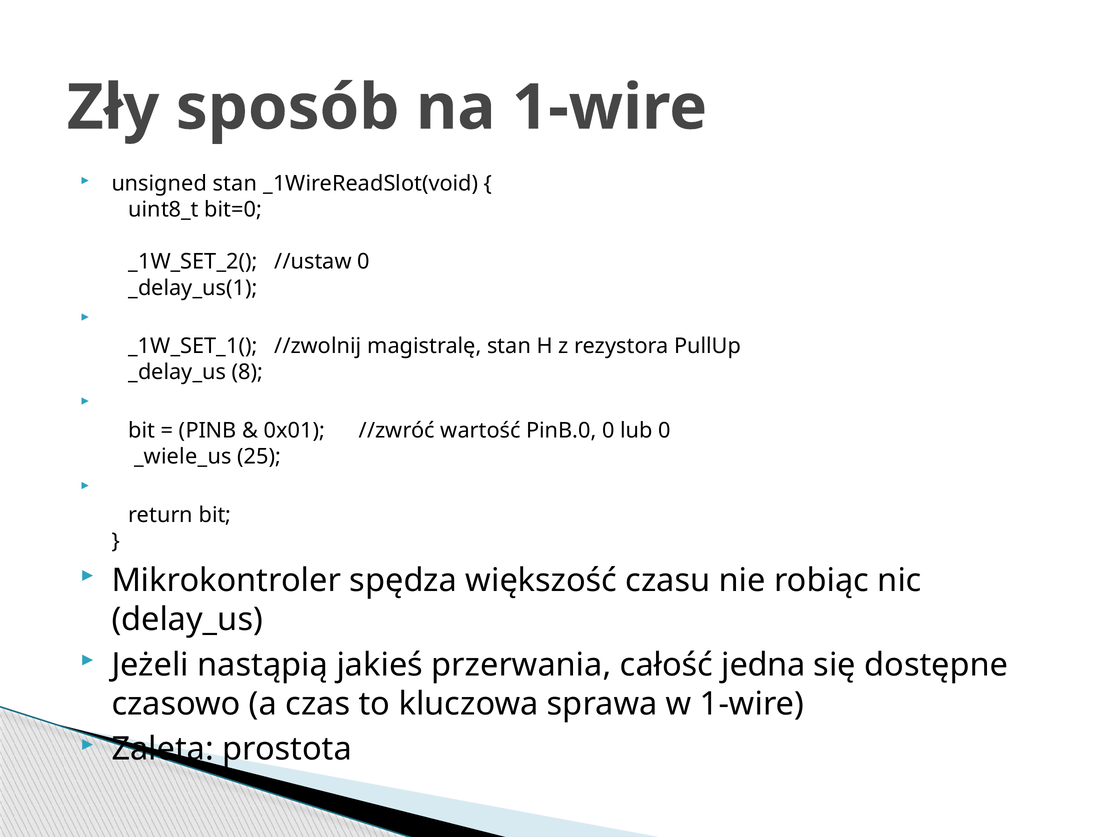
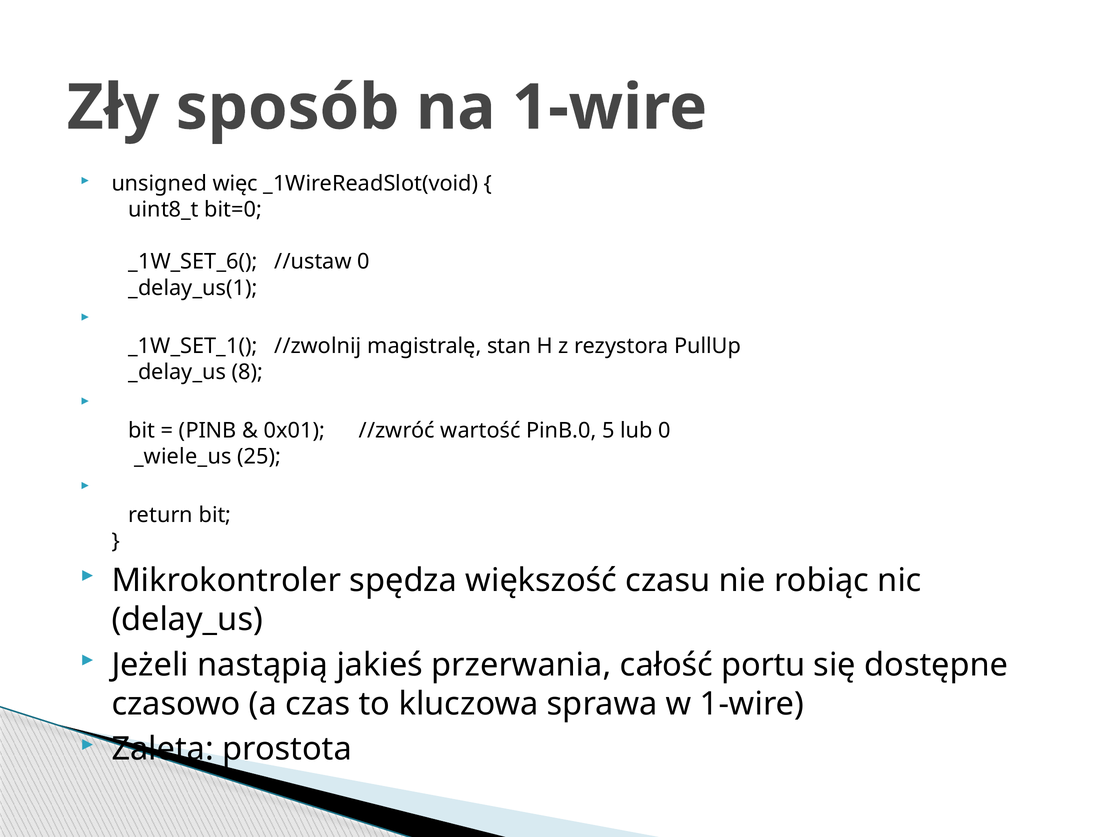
unsigned stan: stan -> więc
_1W_SET_2(: _1W_SET_2( -> _1W_SET_6(
PinB.0 0: 0 -> 5
jedna: jedna -> portu
